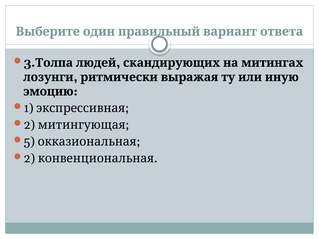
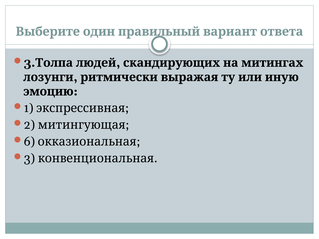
5: 5 -> 6
2 at (29, 159): 2 -> 3
